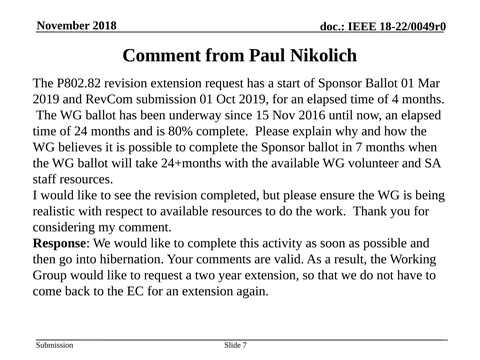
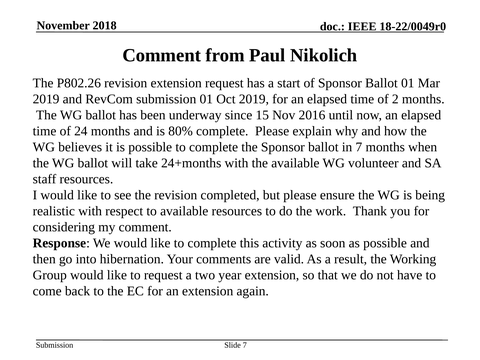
P802.82: P802.82 -> P802.26
4: 4 -> 2
